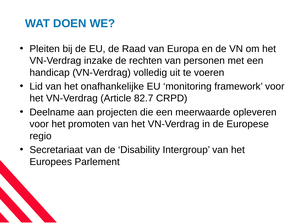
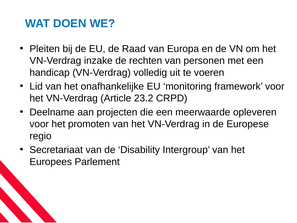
82.7: 82.7 -> 23.2
